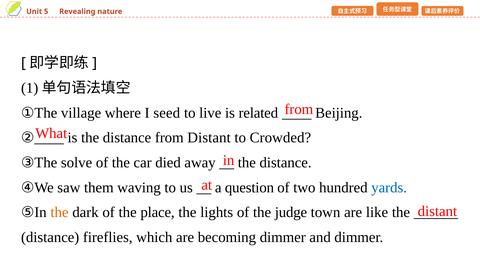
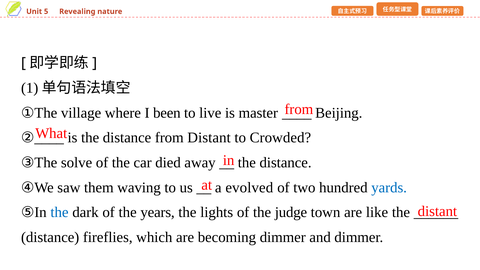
seed: seed -> been
related: related -> master
question: question -> evolved
the at (60, 212) colour: orange -> blue
place: place -> years
